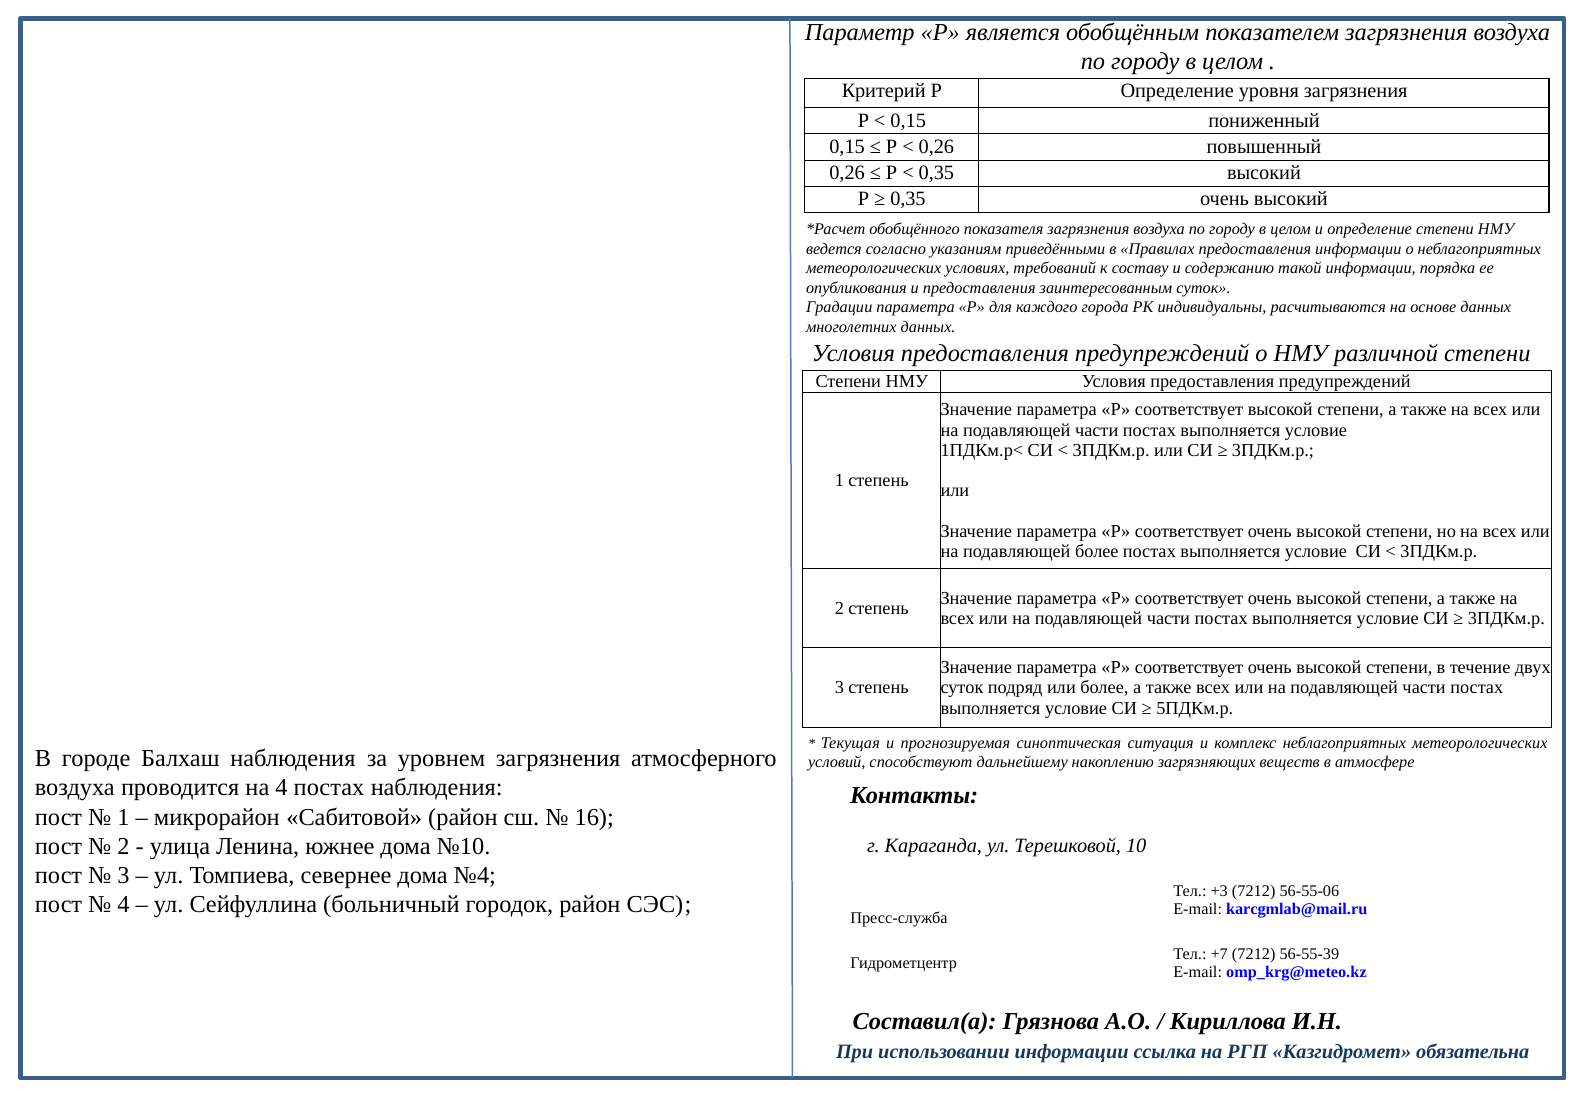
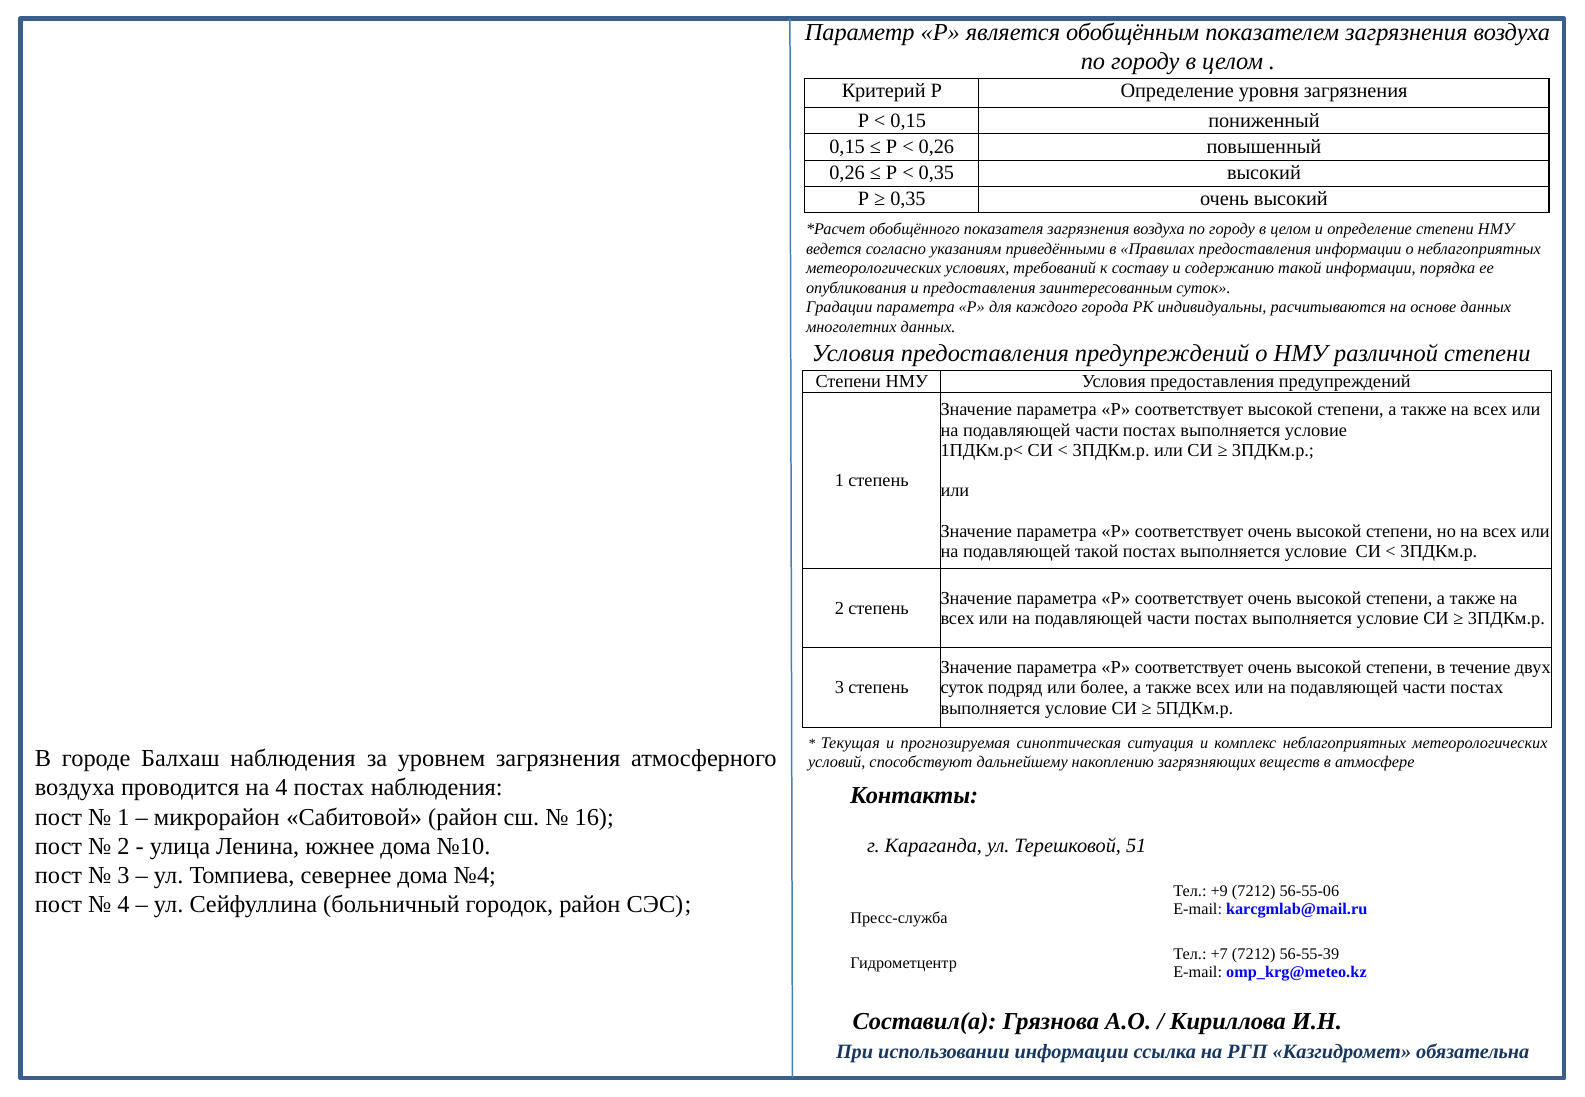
подавляющей более: более -> такой
10: 10 -> 51
+3: +3 -> +9
